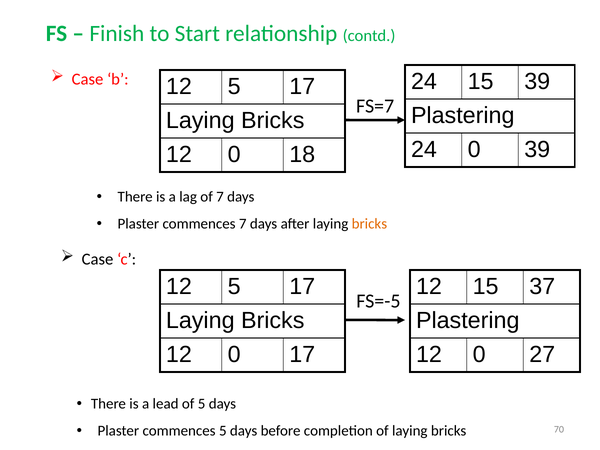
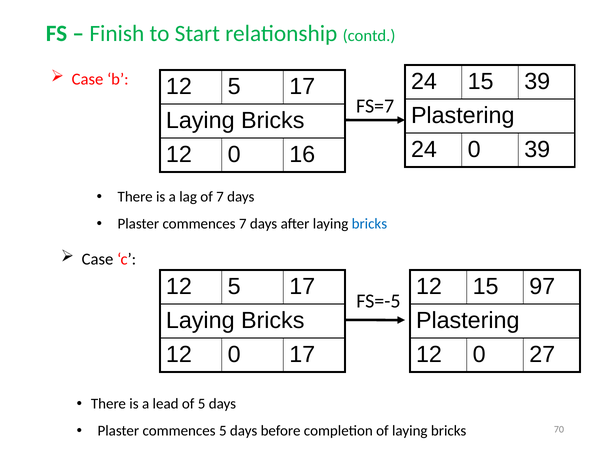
18: 18 -> 16
bricks at (369, 224) colour: orange -> blue
37: 37 -> 97
